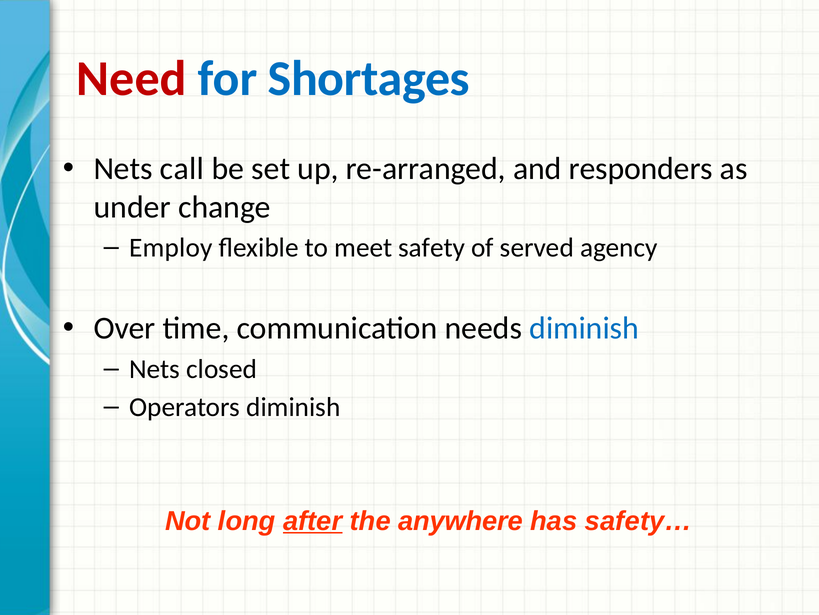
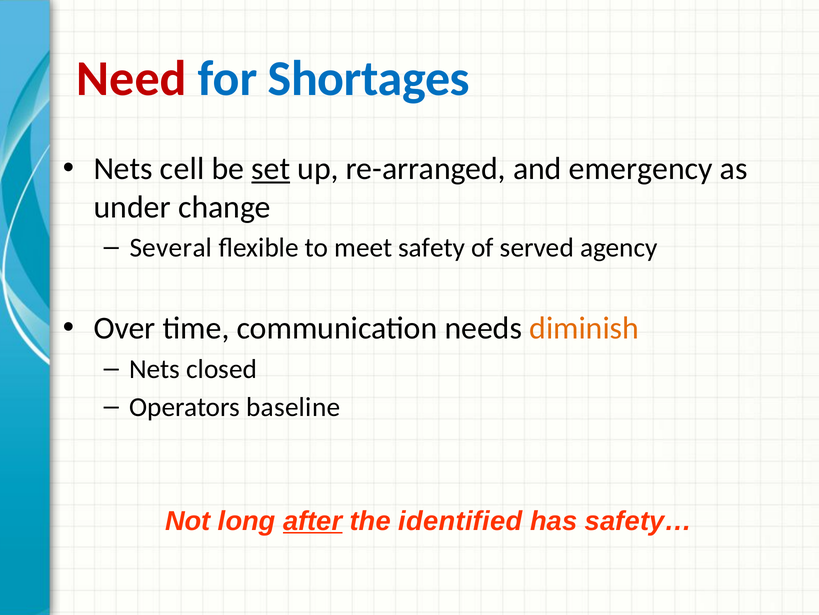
call: call -> cell
set underline: none -> present
responders: responders -> emergency
Employ: Employ -> Several
diminish at (584, 328) colour: blue -> orange
Operators diminish: diminish -> baseline
anywhere: anywhere -> identified
